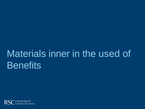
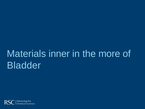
used: used -> more
Benefits: Benefits -> Bladder
